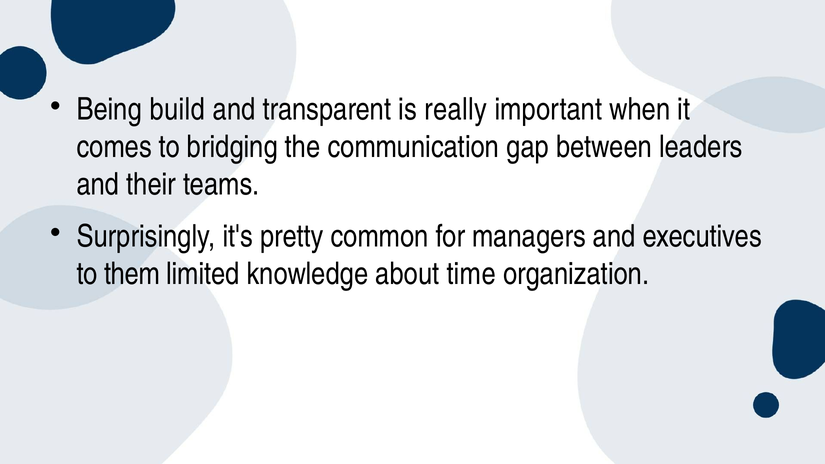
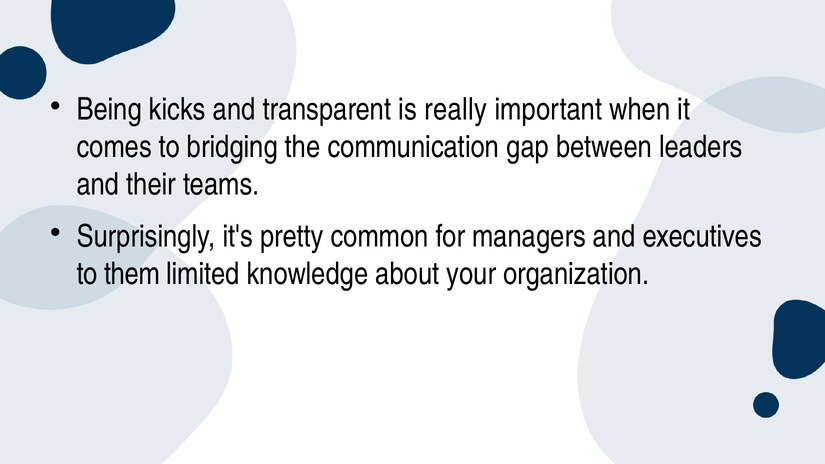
build: build -> kicks
time: time -> your
